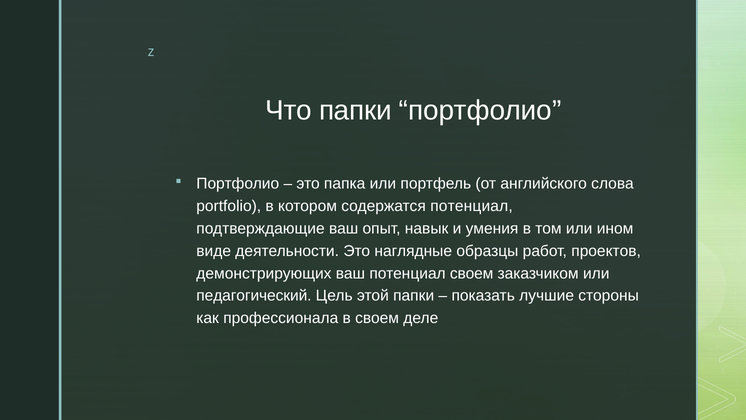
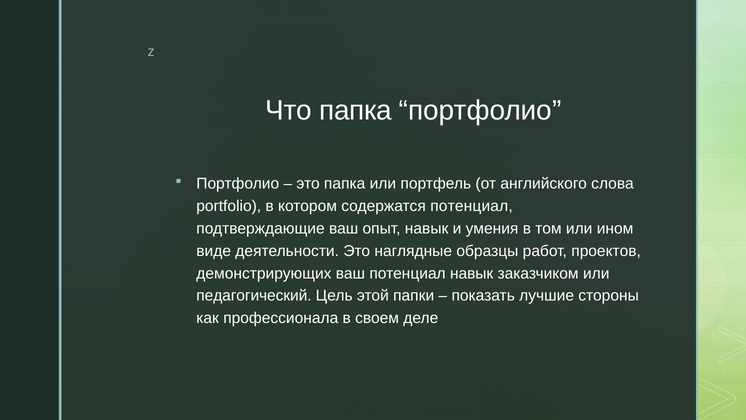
Что папки: папки -> папка
потенциал своем: своем -> навык
